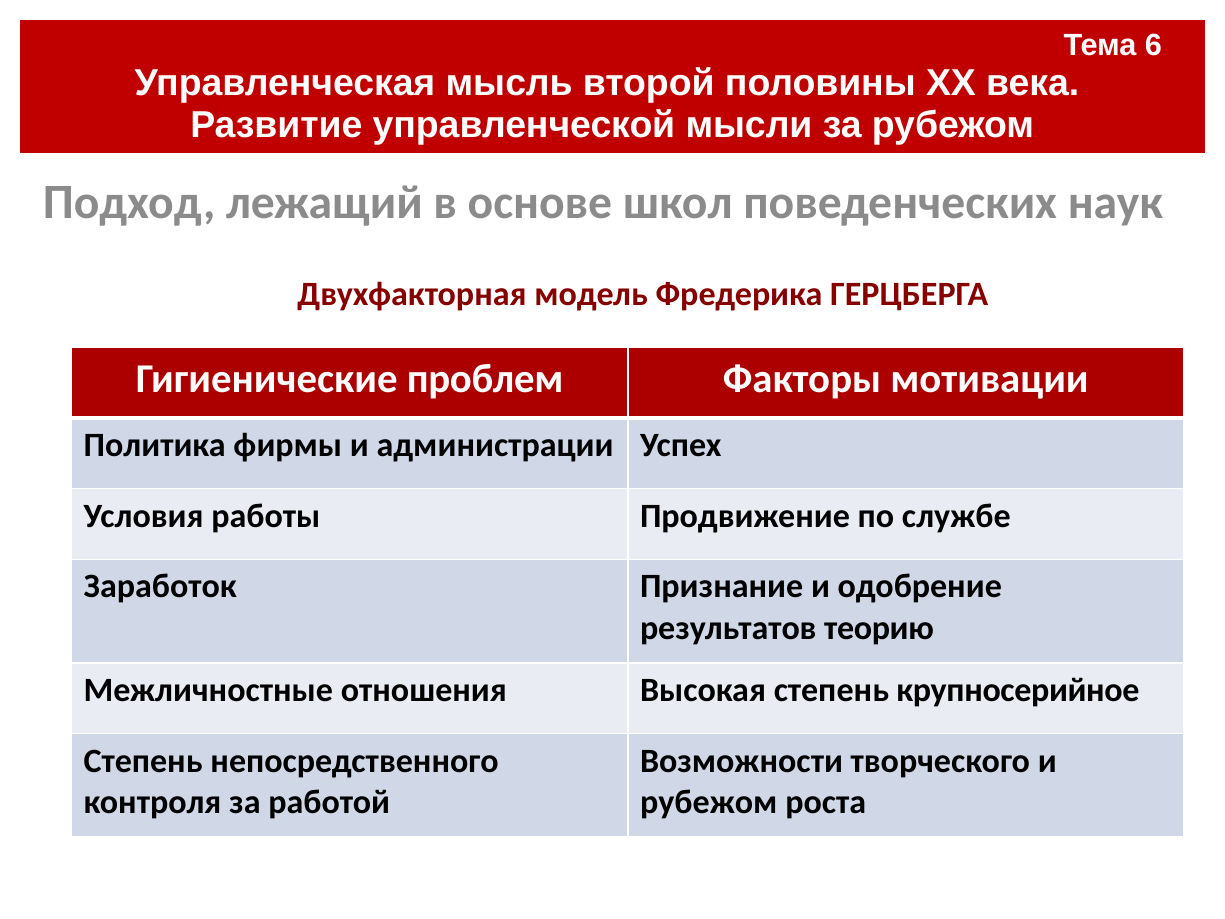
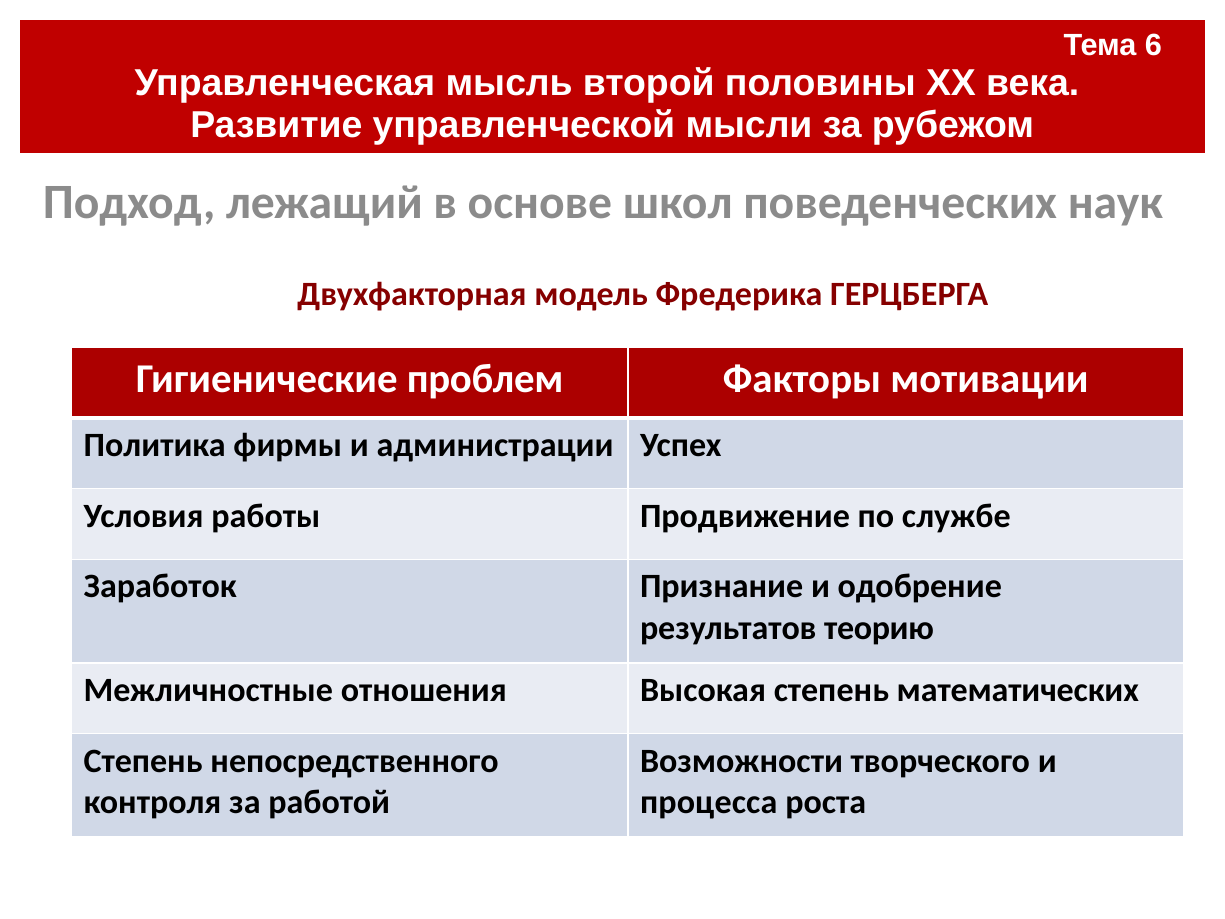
крупносерийное: крупносерийное -> математических
рубежом at (709, 802): рубежом -> процесса
